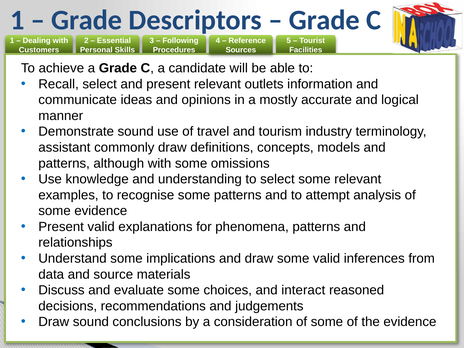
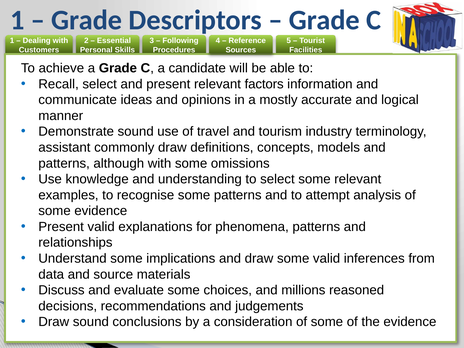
outlets: outlets -> factors
interact: interact -> millions
